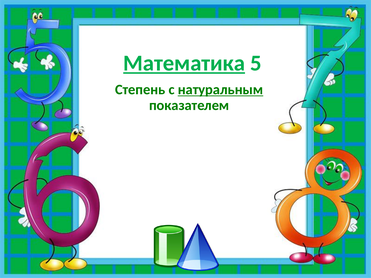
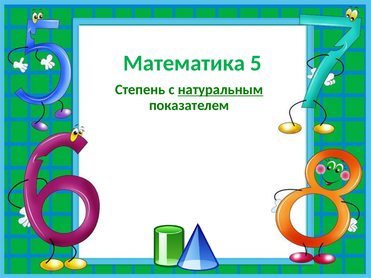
Математика underline: present -> none
